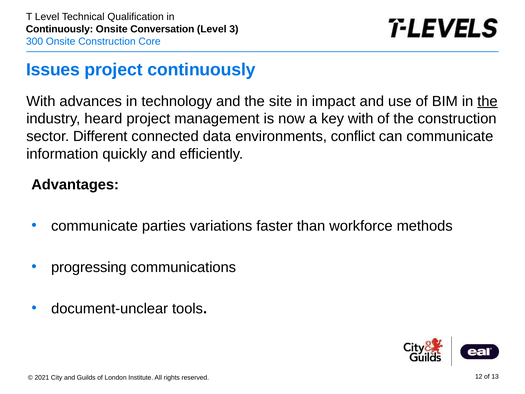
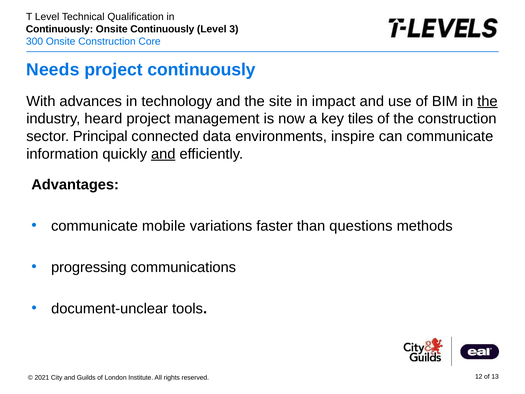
Conversation at (162, 29): Conversation -> Continuously
Issues: Issues -> Needs
key with: with -> tiles
Different: Different -> Principal
conflict: conflict -> inspire
and at (163, 154) underline: none -> present
parties: parties -> mobile
workforce: workforce -> questions
